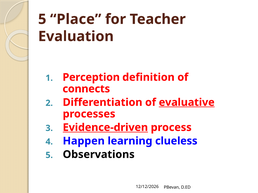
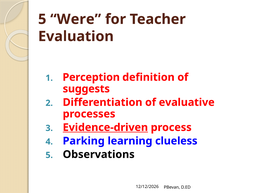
Place: Place -> Were
connects: connects -> suggests
evaluative underline: present -> none
Happen: Happen -> Parking
